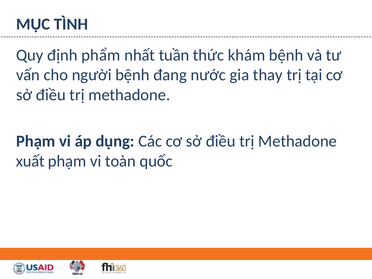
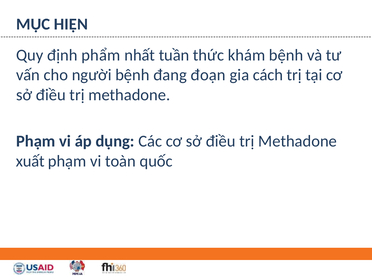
TÌNH: TÌNH -> HIỆN
nước: nước -> đoạn
thay: thay -> cách
